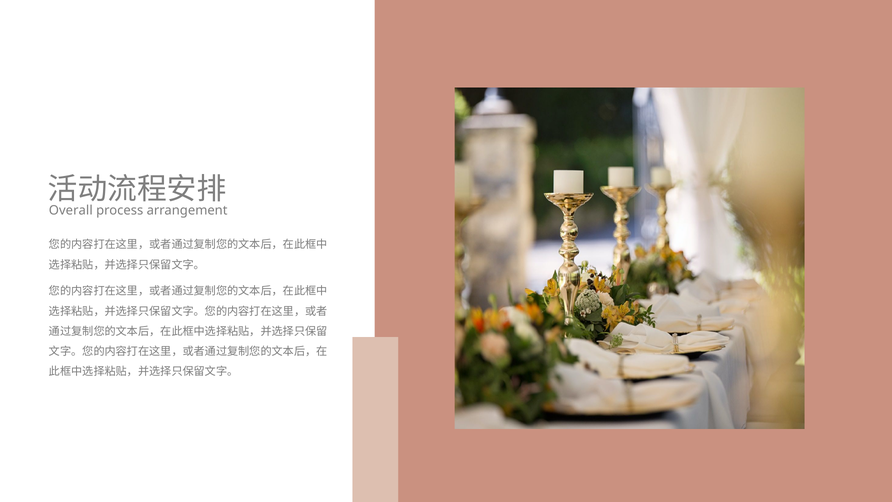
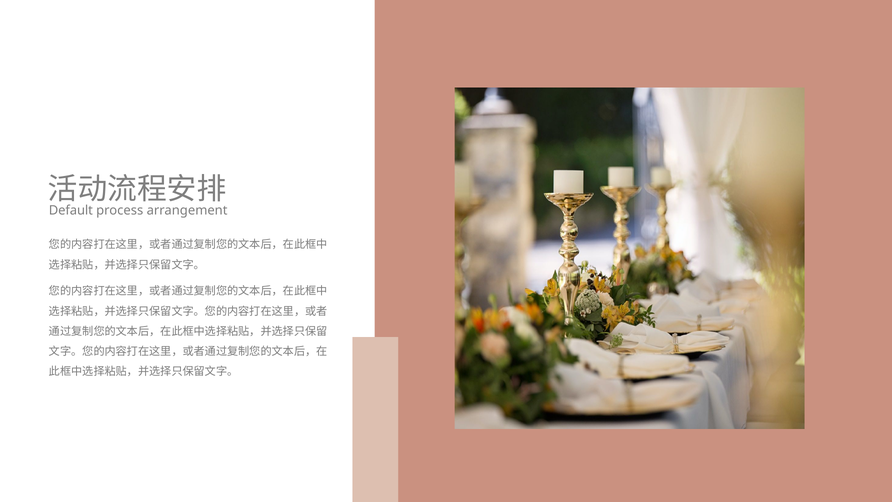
Overall: Overall -> Default
